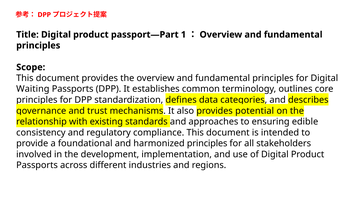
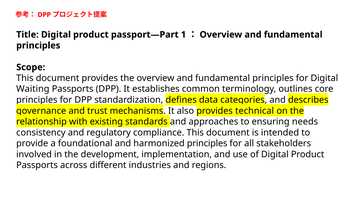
potential: potential -> technical
edible: edible -> needs
